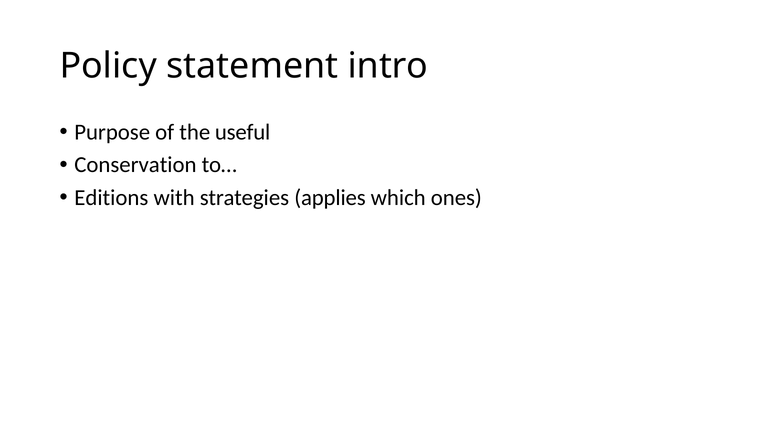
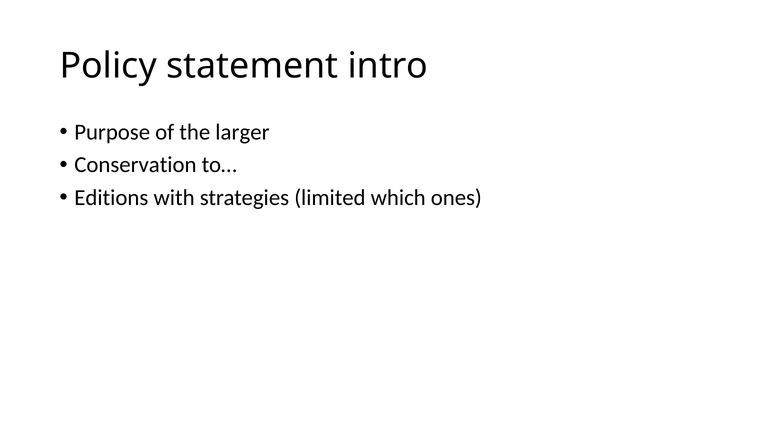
useful: useful -> larger
applies: applies -> limited
